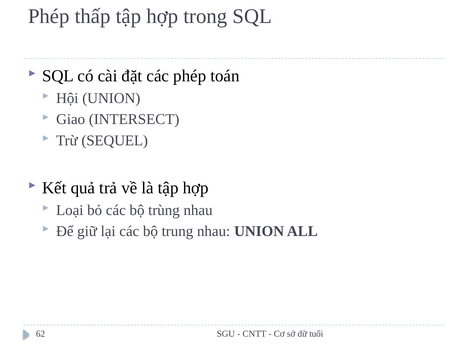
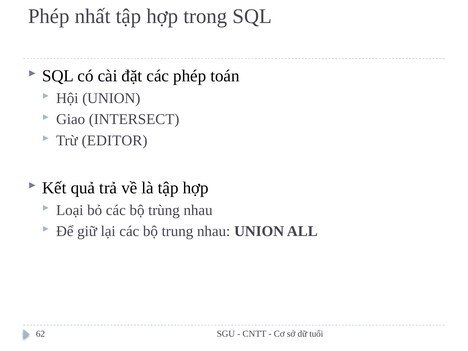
thấp: thấp -> nhất
SEQUEL: SEQUEL -> EDITOR
